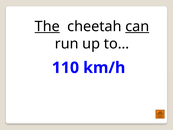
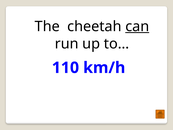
The underline: present -> none
